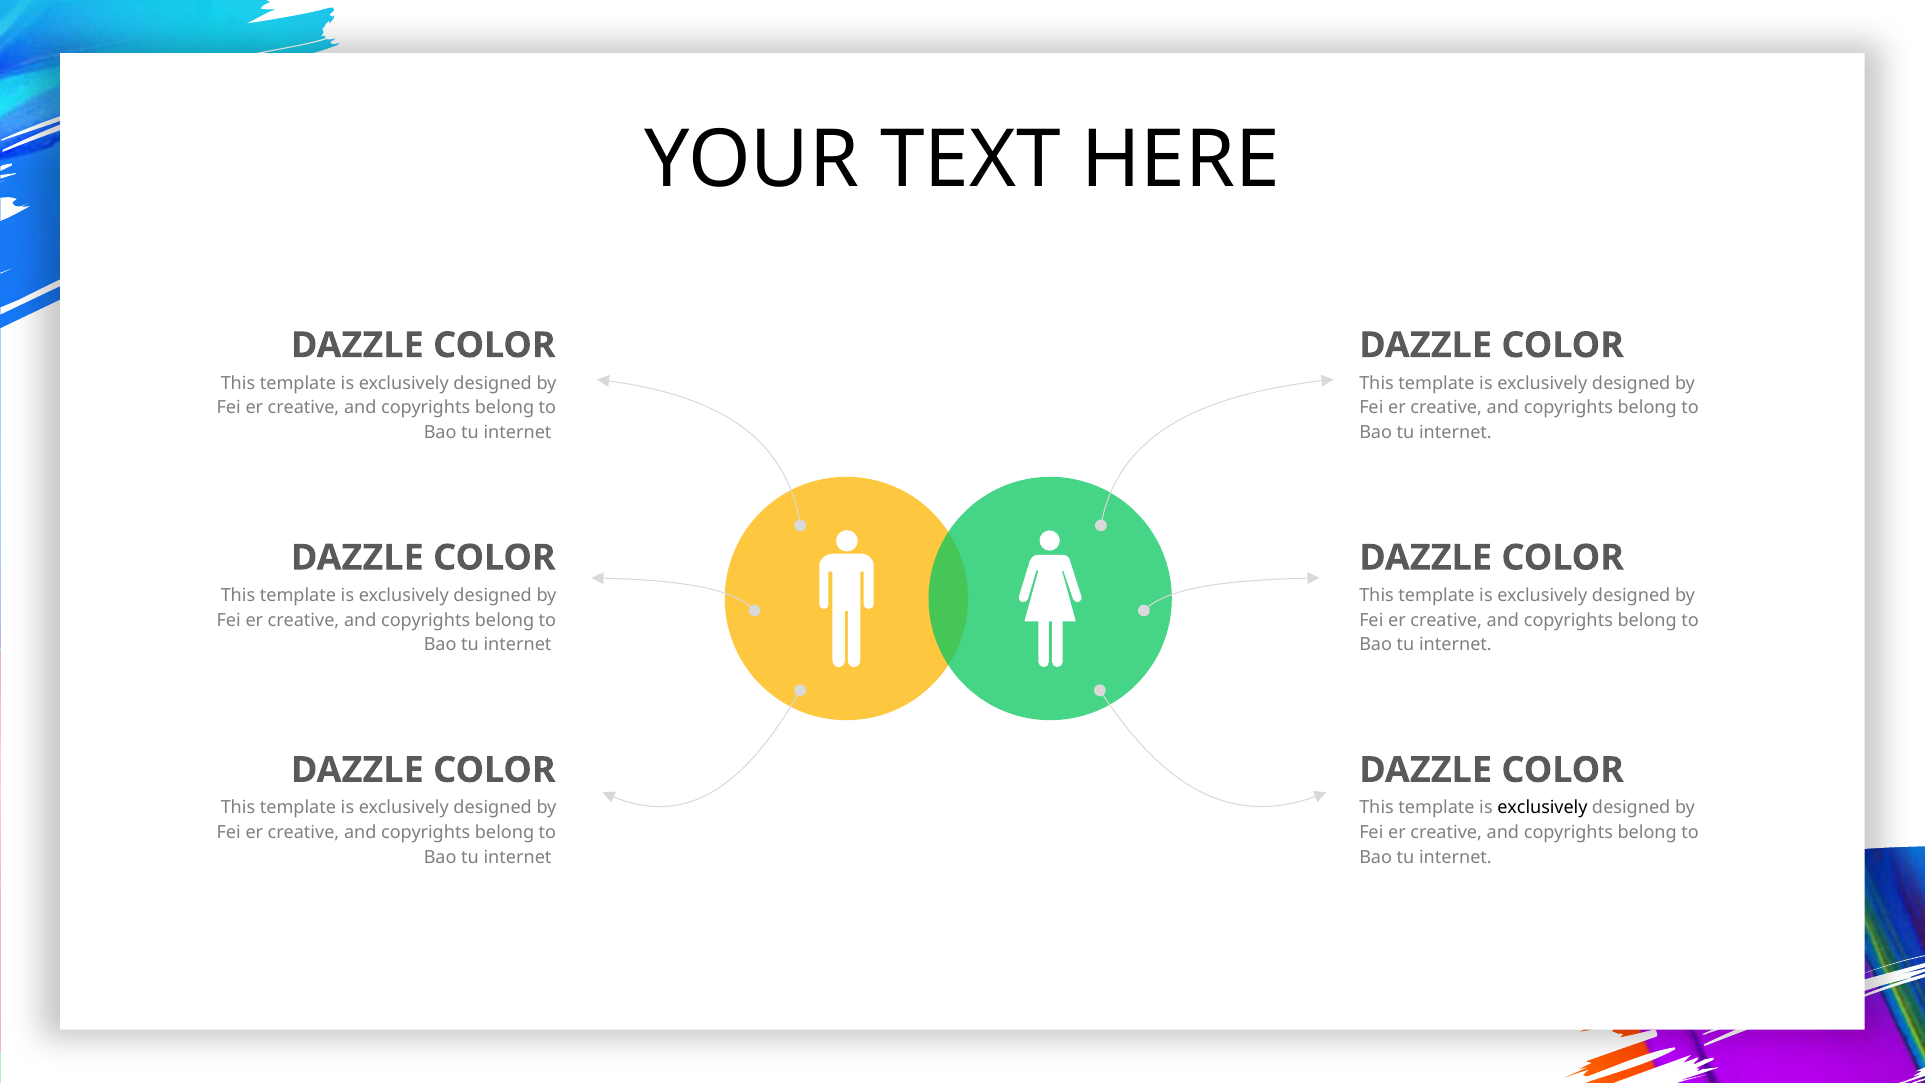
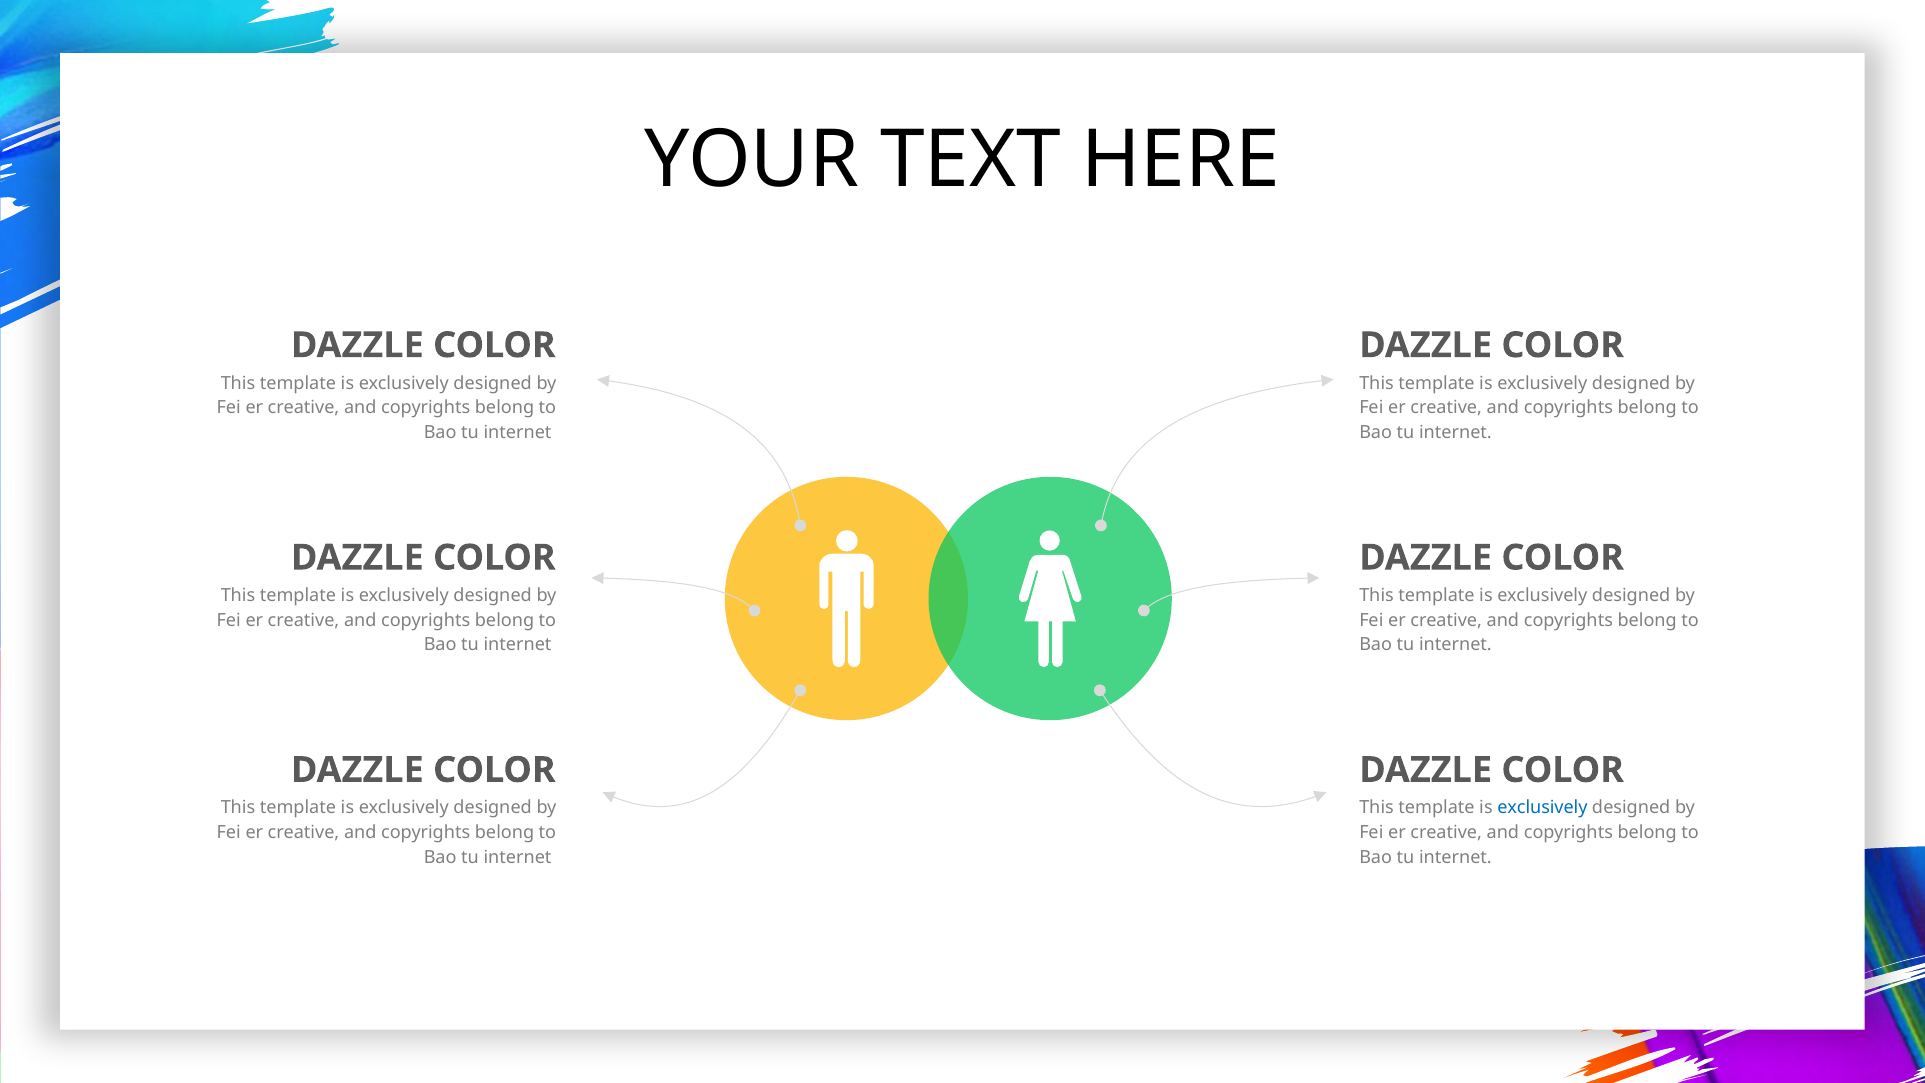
exclusively at (1542, 808) colour: black -> blue
